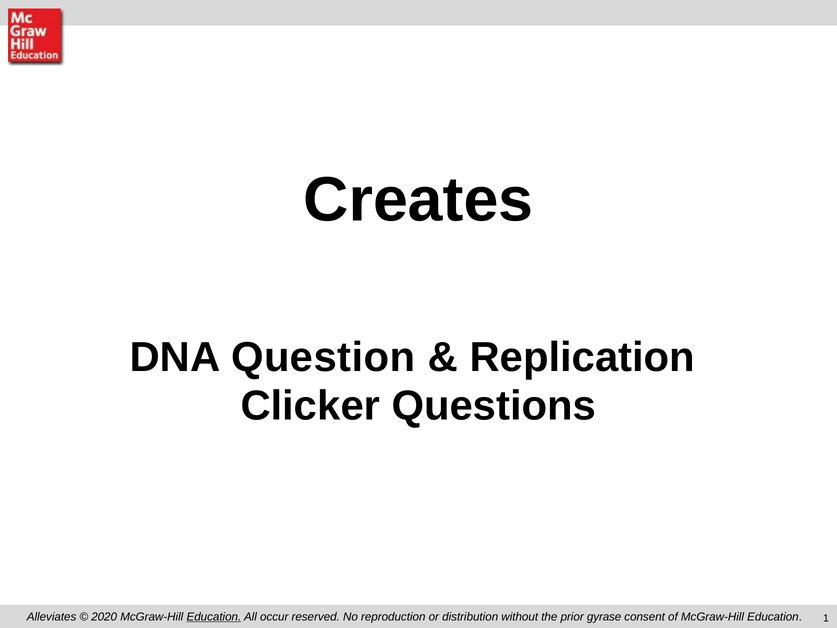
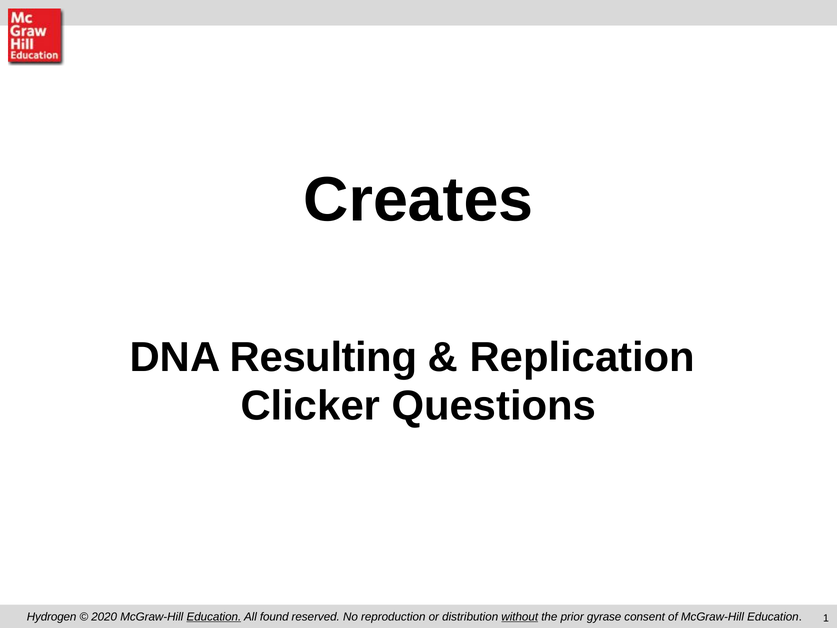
Question: Question -> Resulting
Alleviates: Alleviates -> Hydrogen
occur: occur -> found
without underline: none -> present
